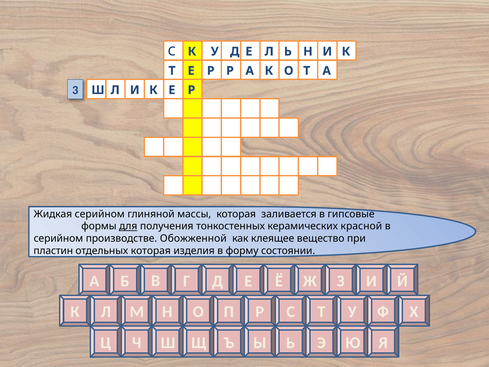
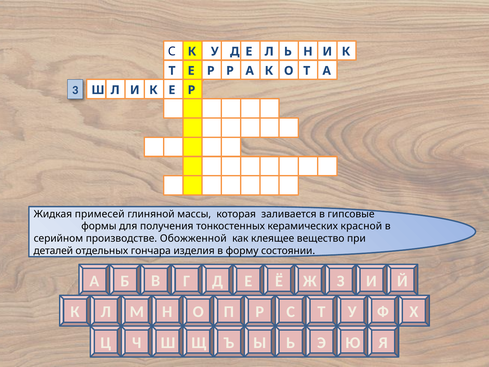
Жидкая серийном: серийном -> примесей
для underline: present -> none
пластин: пластин -> деталей
отдельных которая: которая -> гончара
